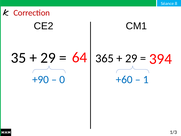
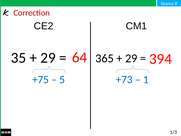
+90: +90 -> +75
0: 0 -> 5
+60: +60 -> +73
